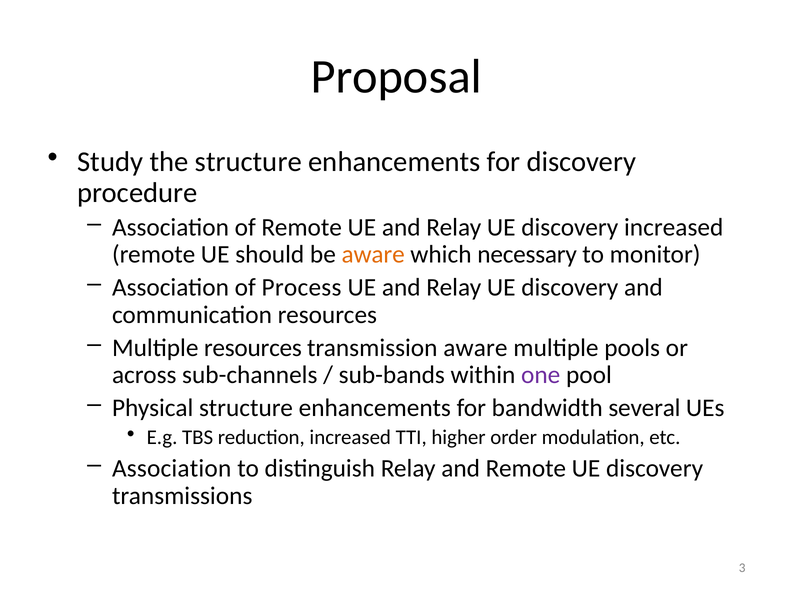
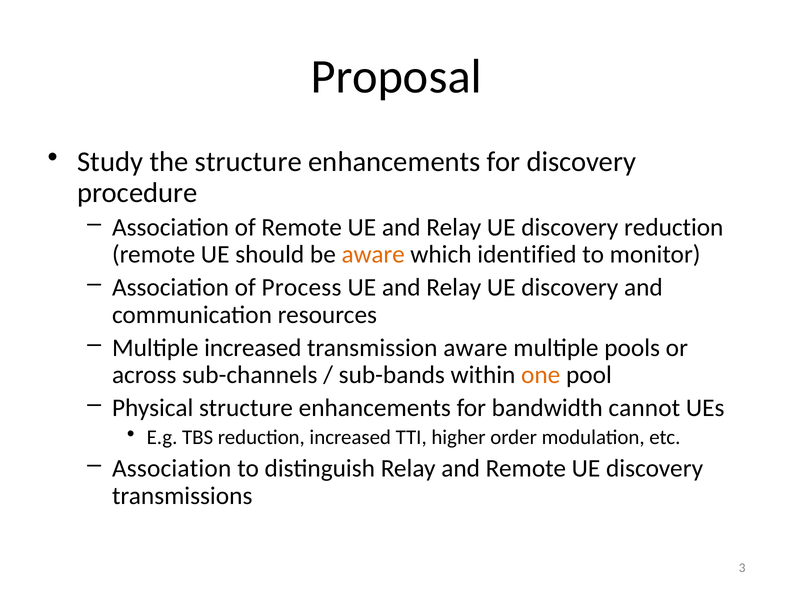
discovery increased: increased -> reduction
necessary: necessary -> identified
Multiple resources: resources -> increased
one colour: purple -> orange
several: several -> cannot
